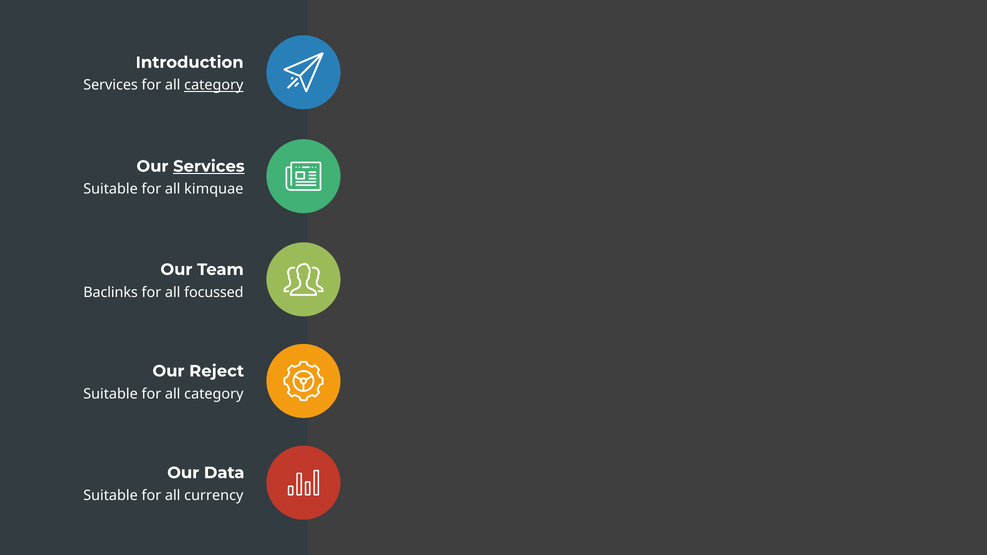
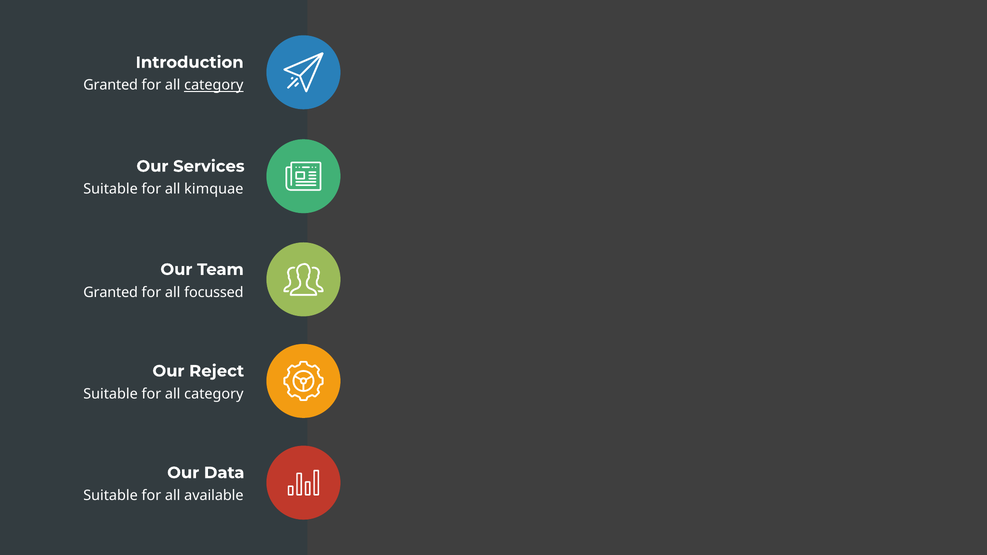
Services at (111, 85): Services -> Granted
Services at (209, 166) underline: present -> none
Baclinks at (111, 292): Baclinks -> Granted
currency: currency -> available
